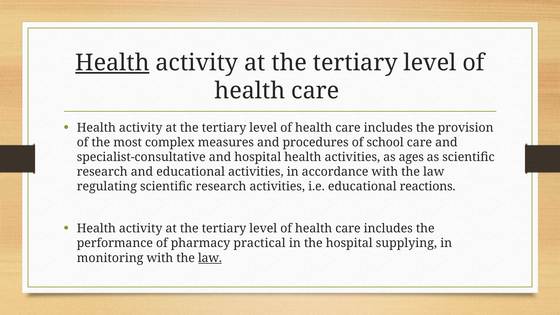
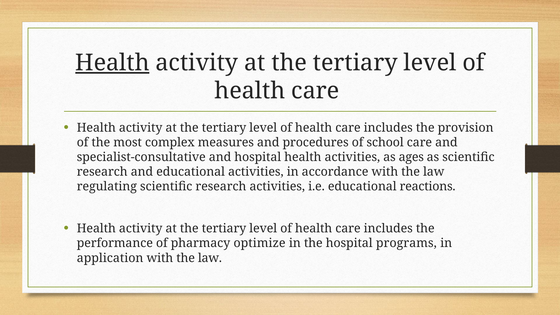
practical: practical -> optimize
supplying: supplying -> programs
monitoring: monitoring -> application
law at (210, 258) underline: present -> none
